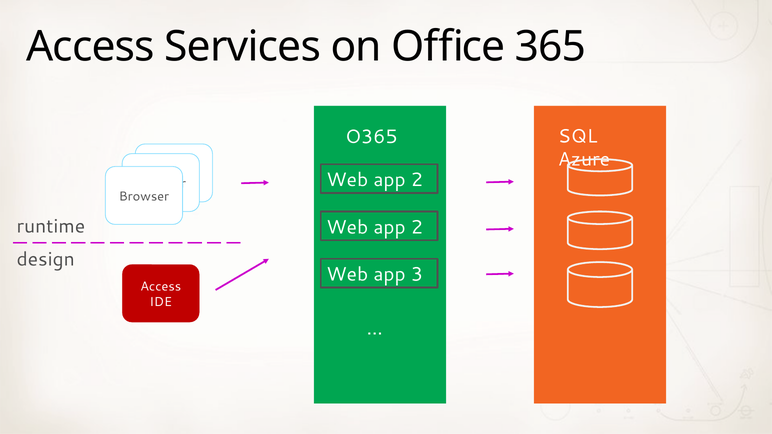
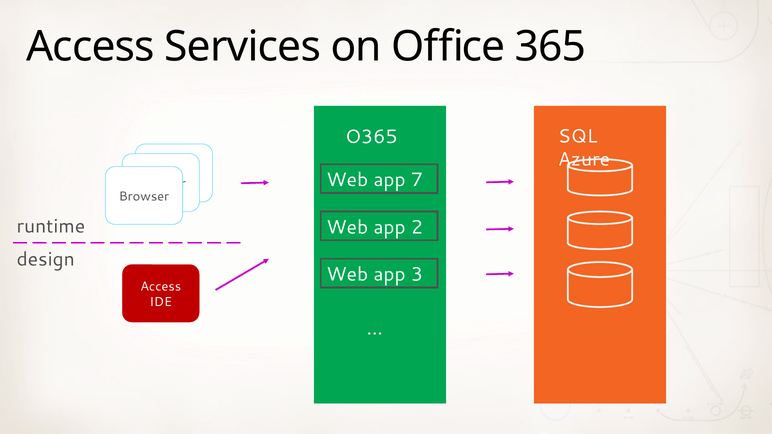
2 at (417, 180): 2 -> 7
